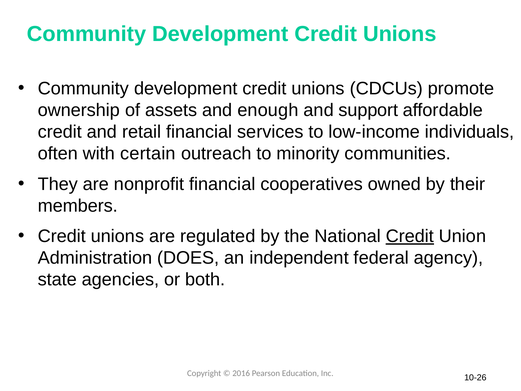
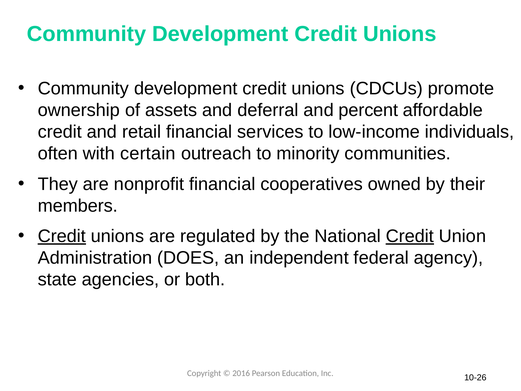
enough: enough -> deferral
support: support -> percent
Credit at (62, 236) underline: none -> present
